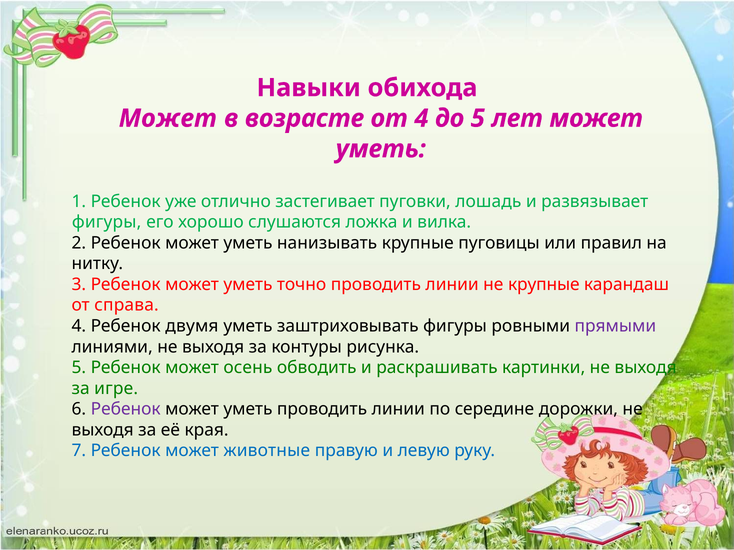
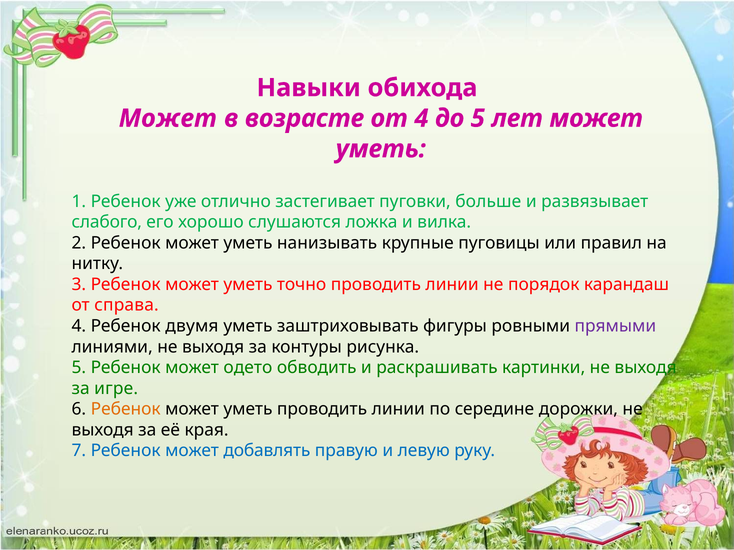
лошадь: лошадь -> больше
фигуры at (107, 222): фигуры -> слабого
не крупные: крупные -> порядок
осень: осень -> одето
Ребенок at (126, 410) colour: purple -> orange
животные: животные -> добавлять
